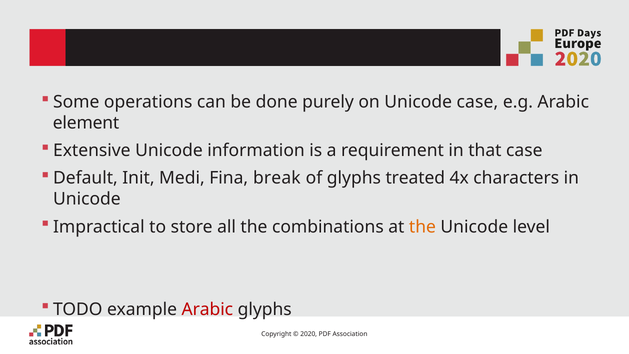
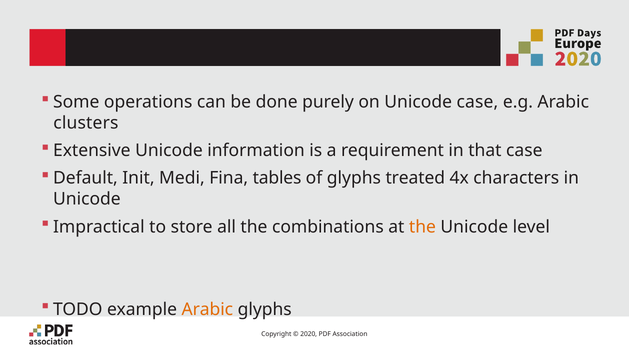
element: element -> clusters
break: break -> tables
Arabic at (207, 309) colour: red -> orange
